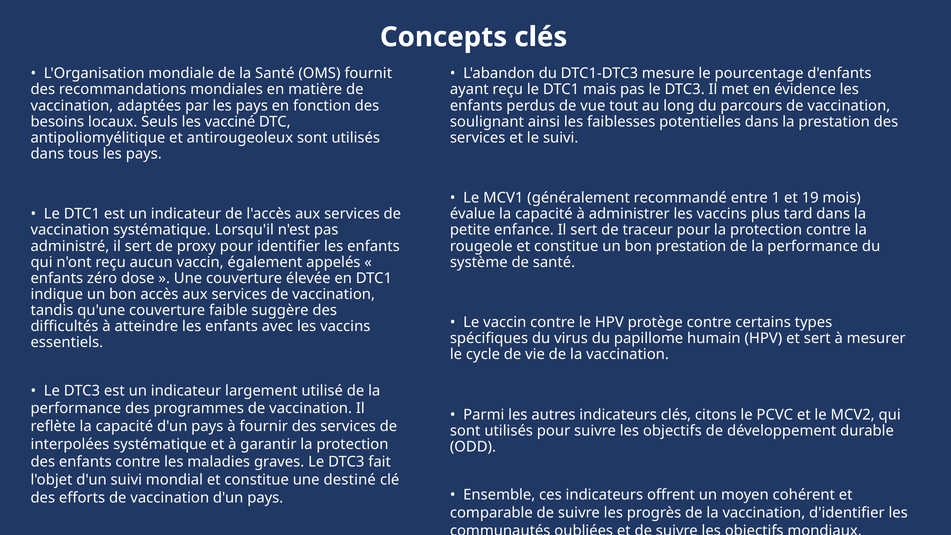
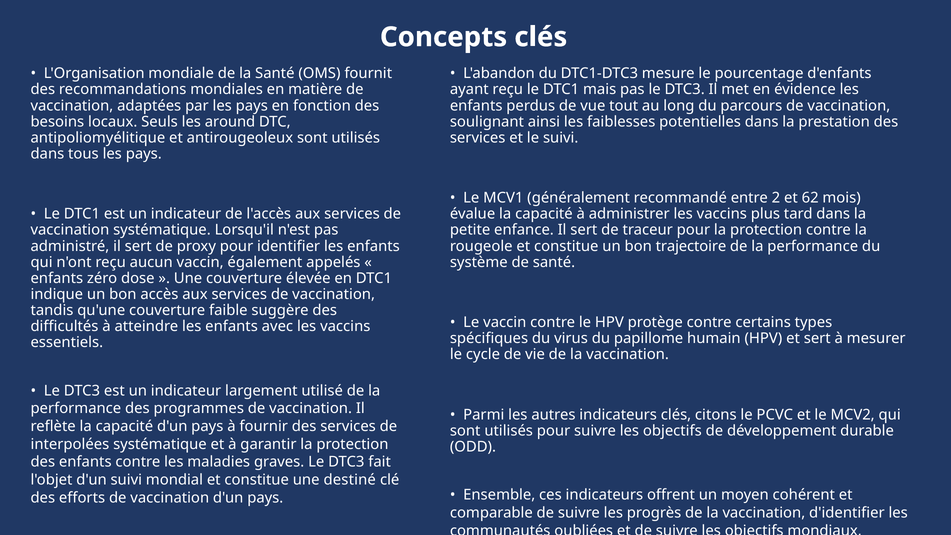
vacciné: vacciné -> around
1: 1 -> 2
19: 19 -> 62
bon prestation: prestation -> trajectoire
